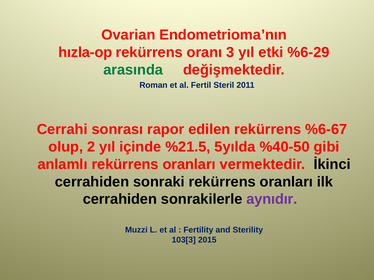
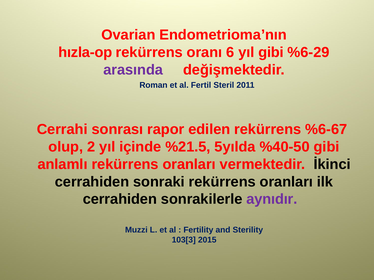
3: 3 -> 6
yıl etki: etki -> gibi
arasında colour: green -> purple
